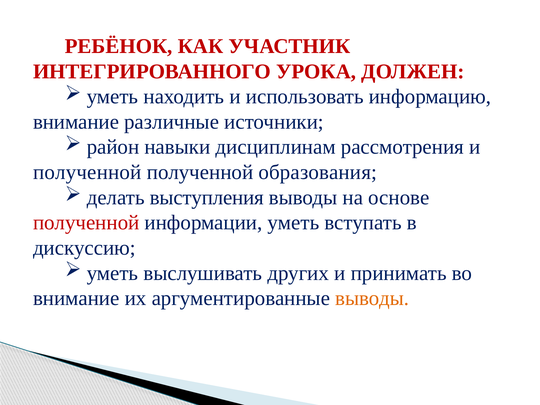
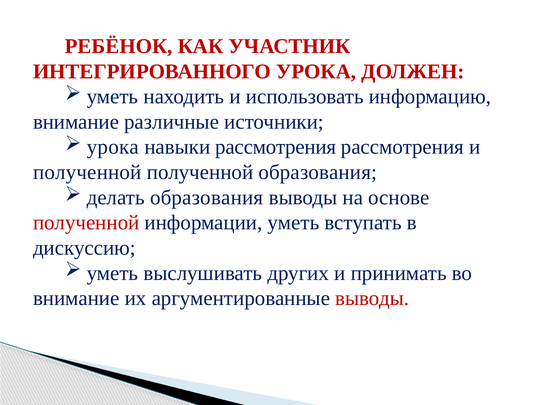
район at (113, 147): район -> урока
навыки дисциплинам: дисциплинам -> рассмотрения
делать выступления: выступления -> образования
выводы at (372, 298) colour: orange -> red
